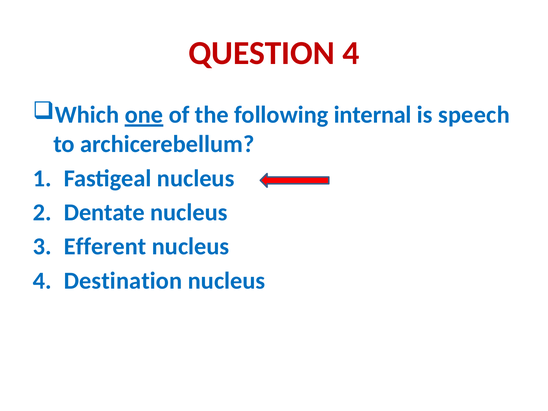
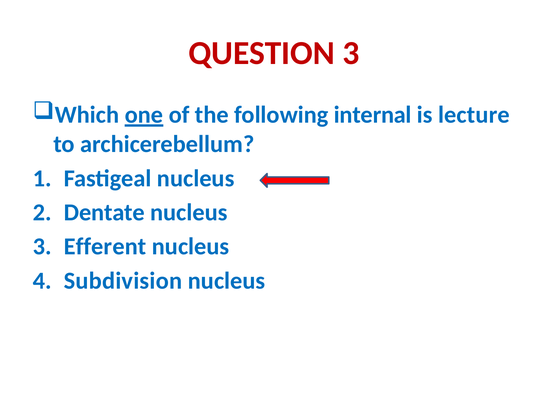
QUESTION 4: 4 -> 3
speech: speech -> lecture
Destination: Destination -> Subdivision
